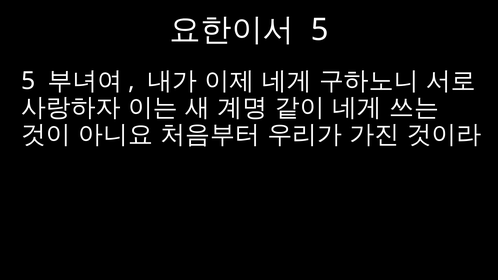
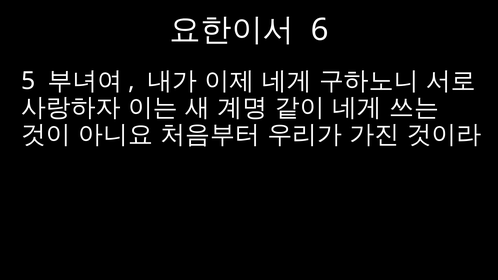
5 at (320, 30): 5 -> 6
